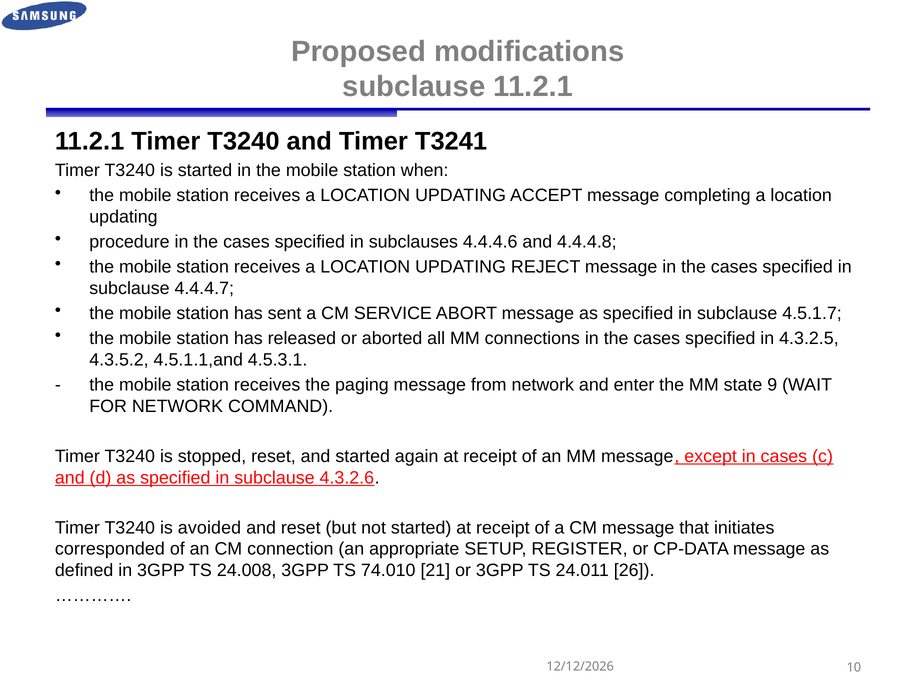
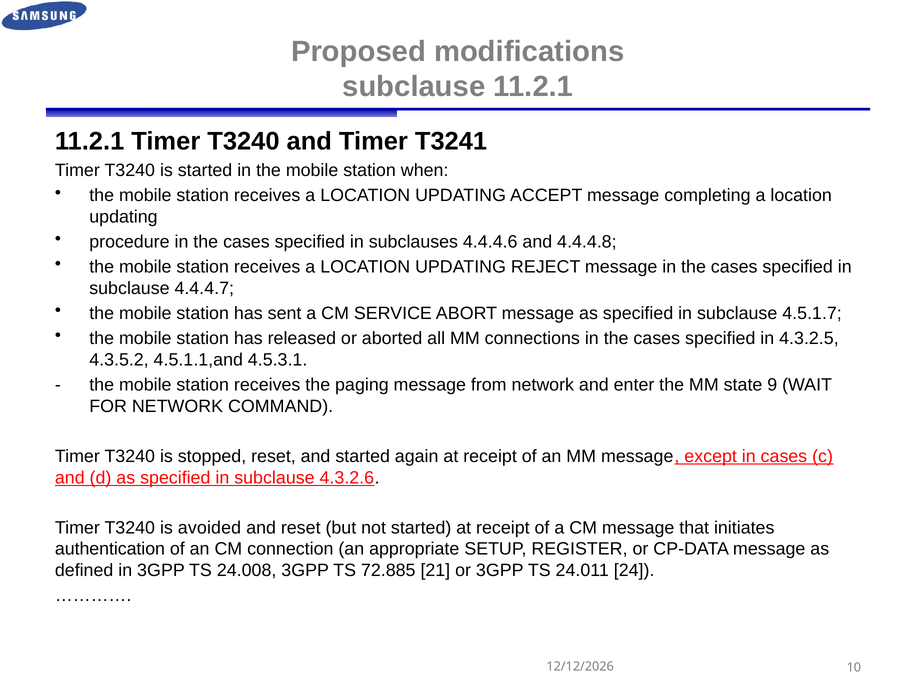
corresponded: corresponded -> authentication
74.010: 74.010 -> 72.885
26: 26 -> 24
